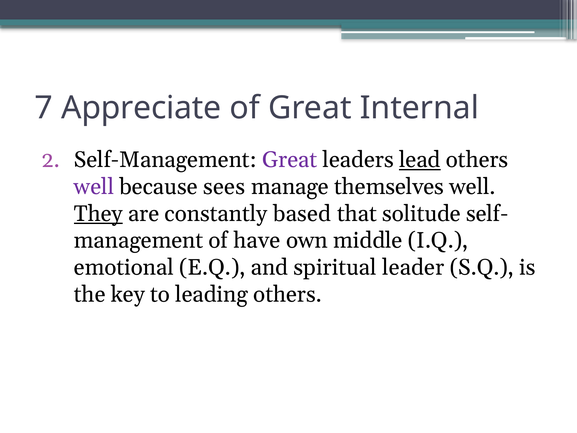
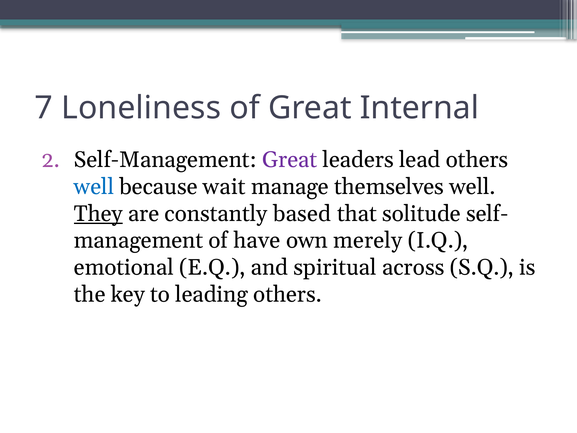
Appreciate: Appreciate -> Loneliness
lead underline: present -> none
well at (94, 187) colour: purple -> blue
sees: sees -> wait
middle: middle -> merely
leader: leader -> across
